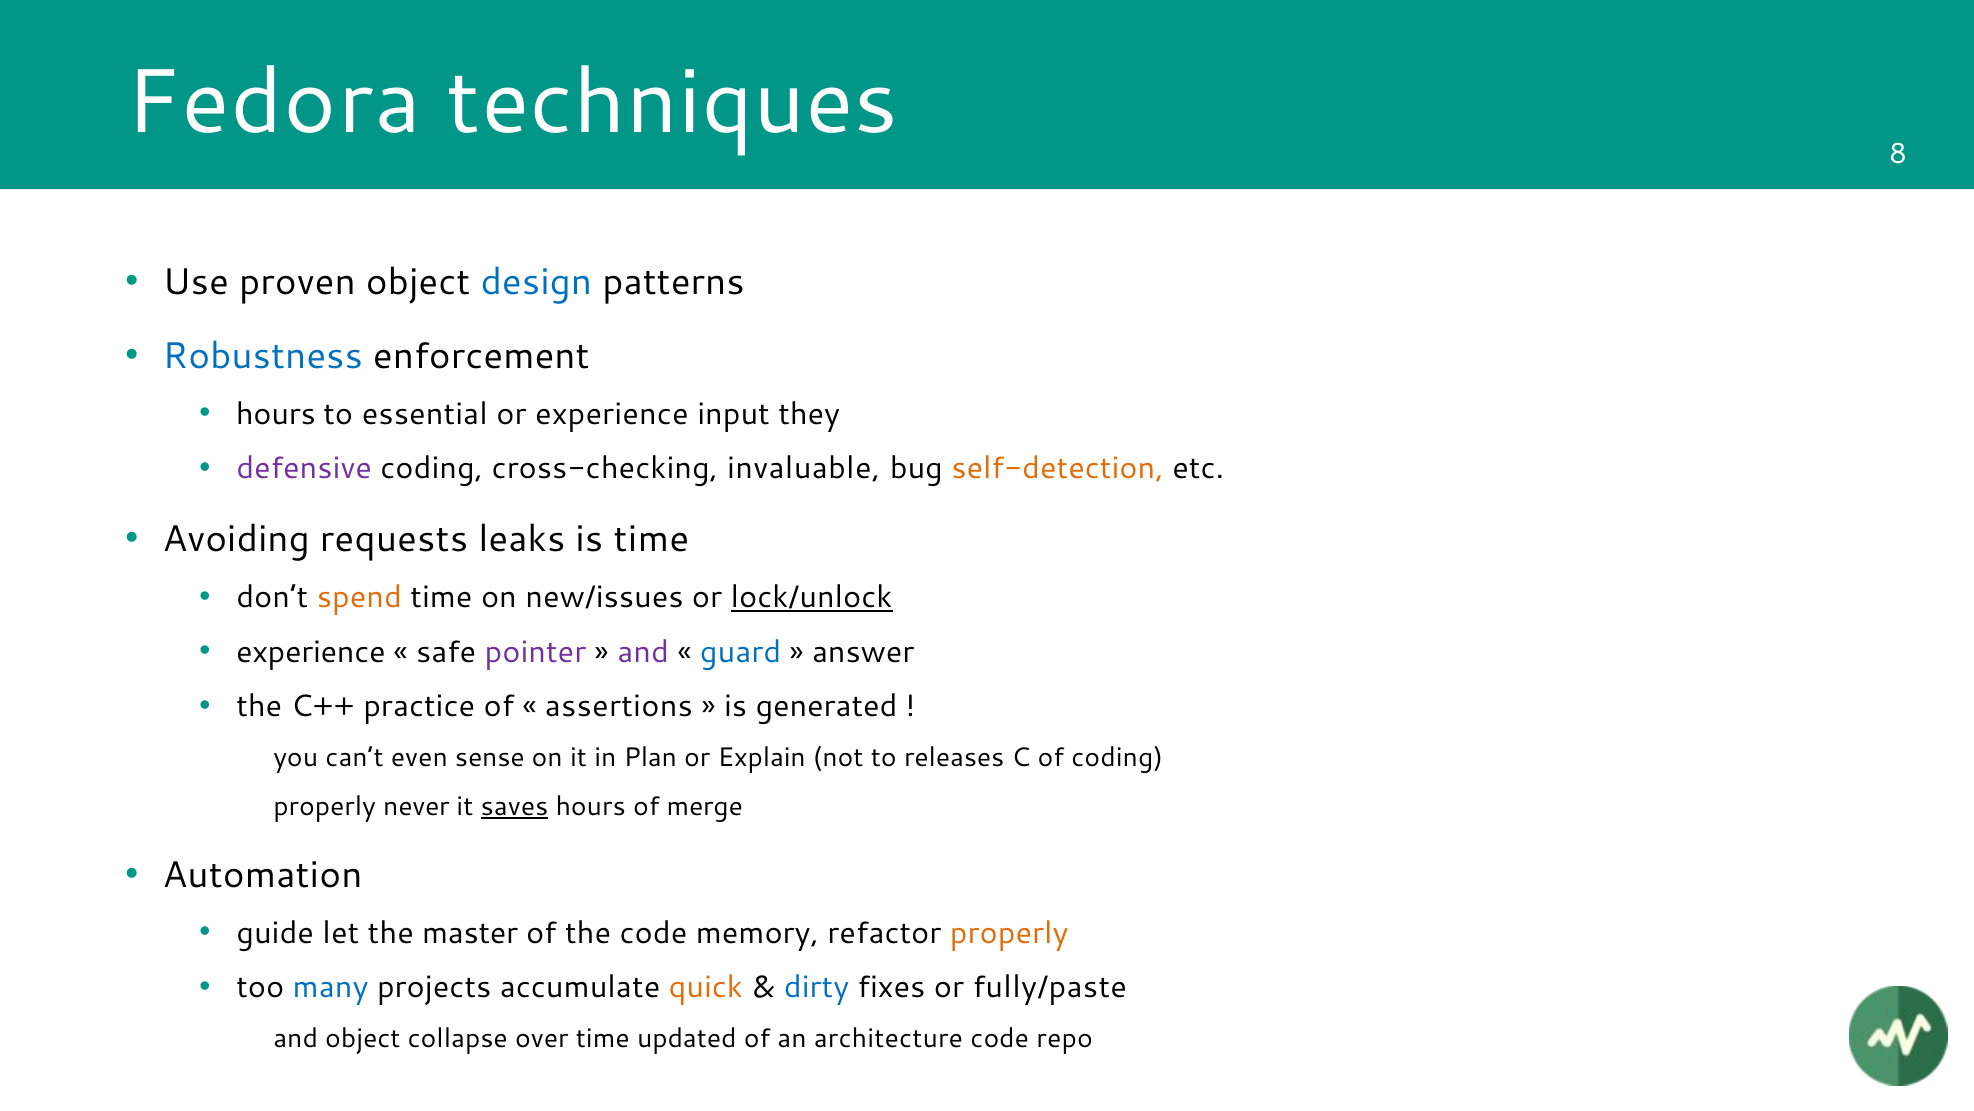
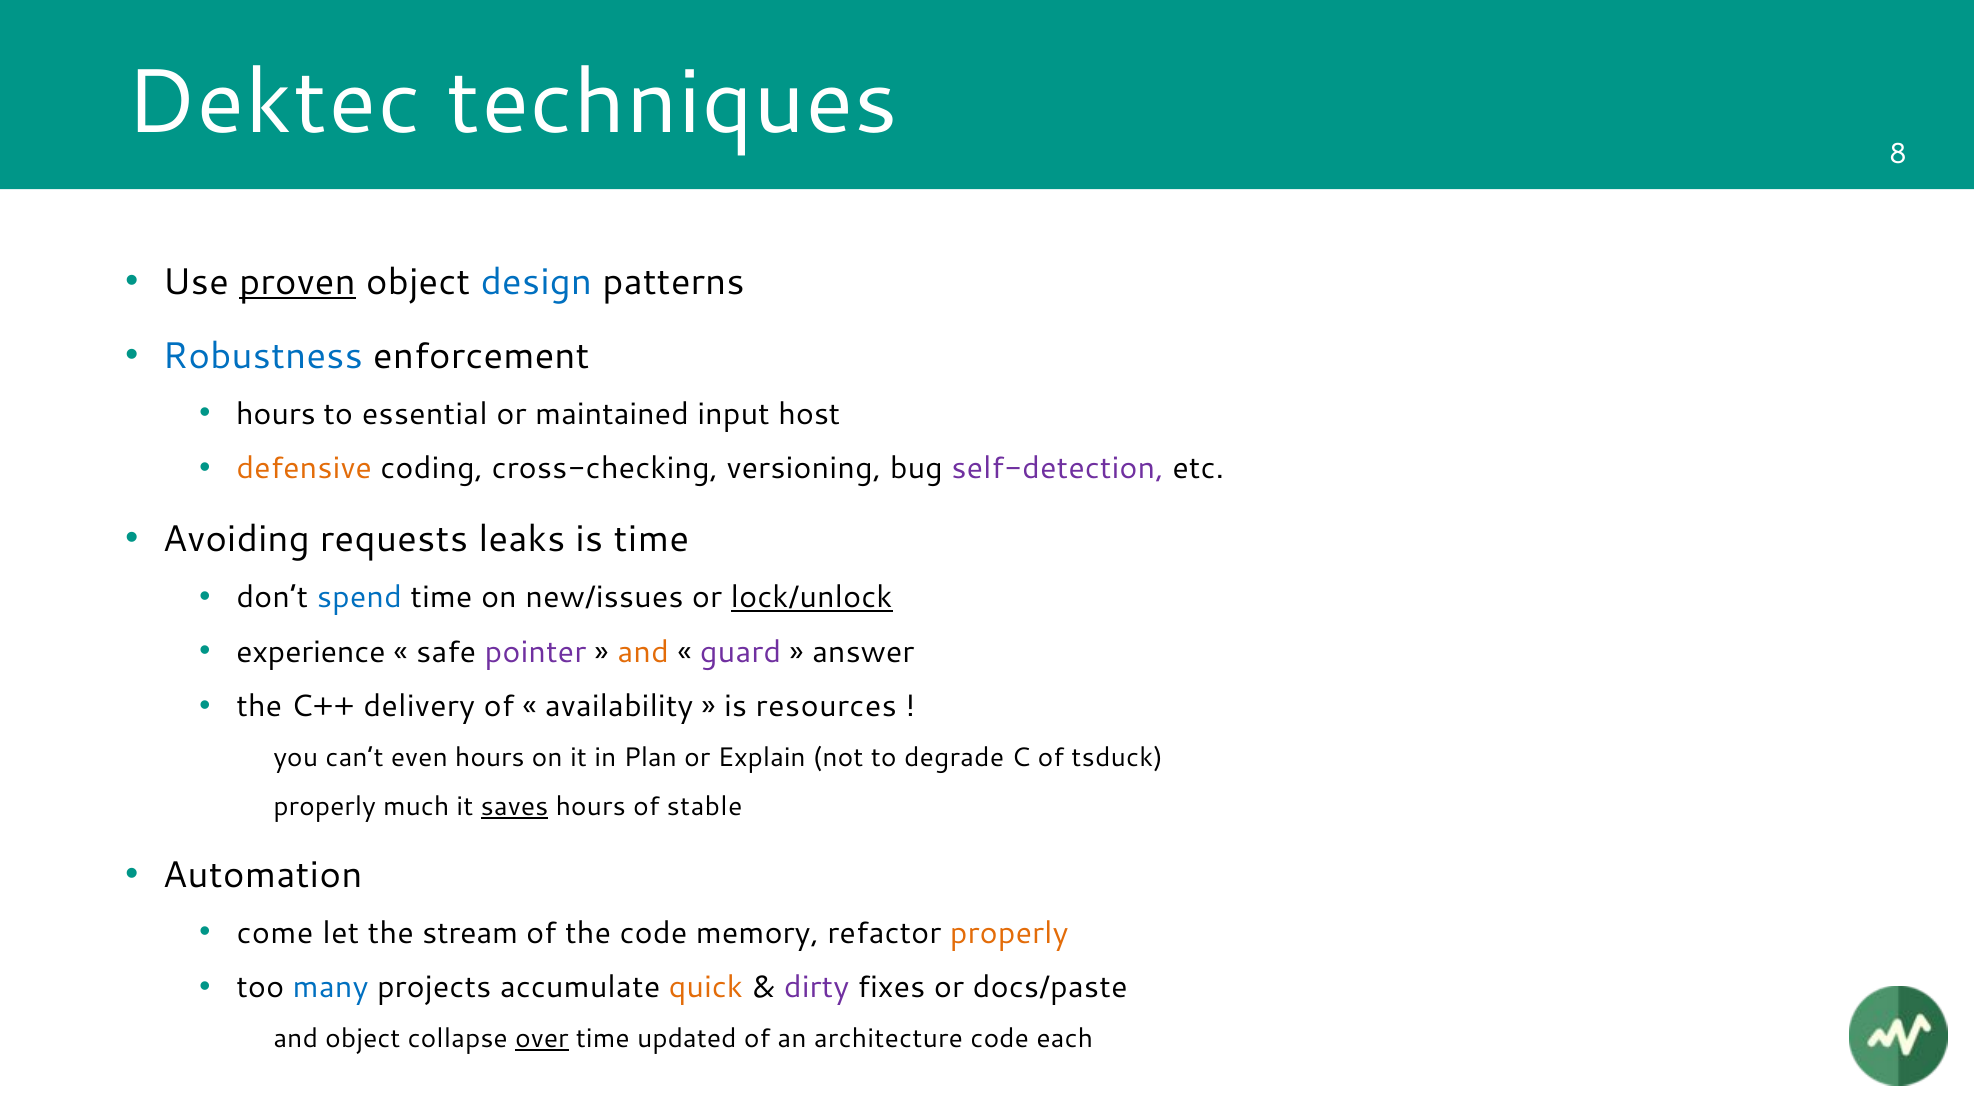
Fedora: Fedora -> Dektec
proven underline: none -> present
or experience: experience -> maintained
they: they -> host
defensive colour: purple -> orange
invaluable: invaluable -> versioning
self-detection colour: orange -> purple
spend colour: orange -> blue
and at (643, 652) colour: purple -> orange
guard colour: blue -> purple
practice: practice -> delivery
assertions: assertions -> availability
generated: generated -> resources
even sense: sense -> hours
releases: releases -> degrade
of coding: coding -> tsduck
never: never -> much
merge: merge -> stable
guide: guide -> come
master: master -> stream
dirty colour: blue -> purple
fully/paste: fully/paste -> docs/paste
over underline: none -> present
repo: repo -> each
